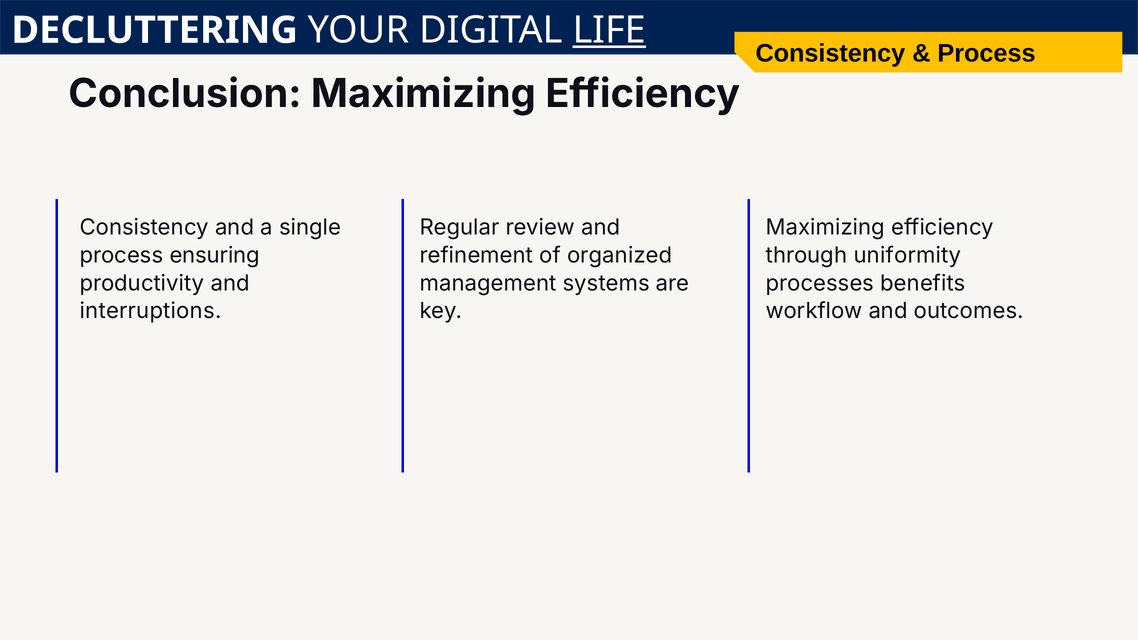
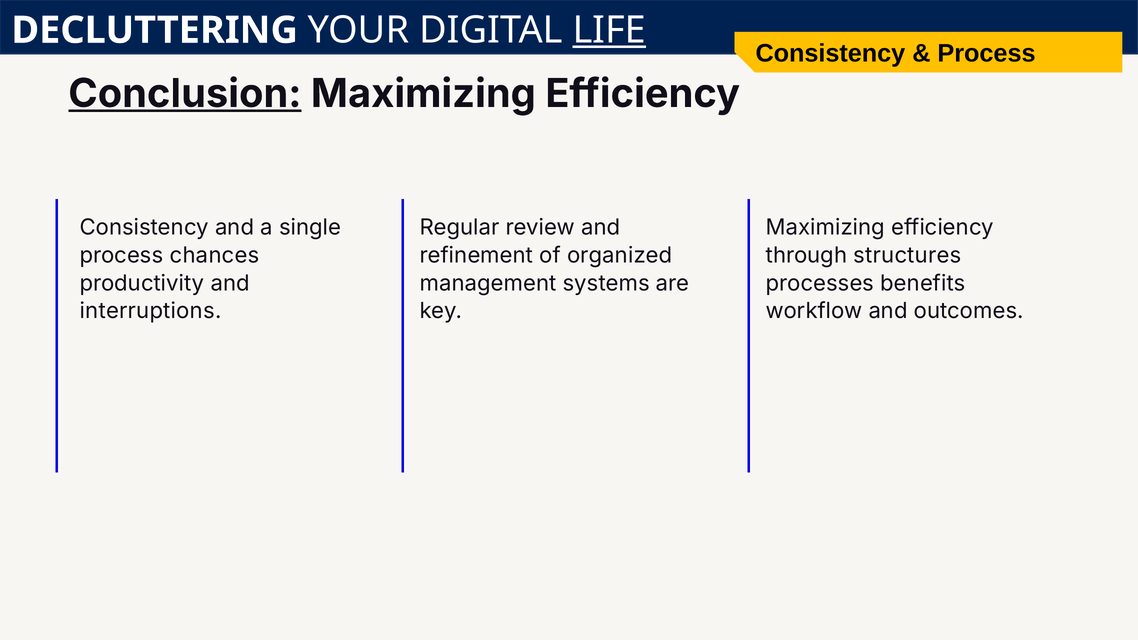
Conclusion underline: none -> present
ensuring: ensuring -> chances
uniformity: uniformity -> structures
